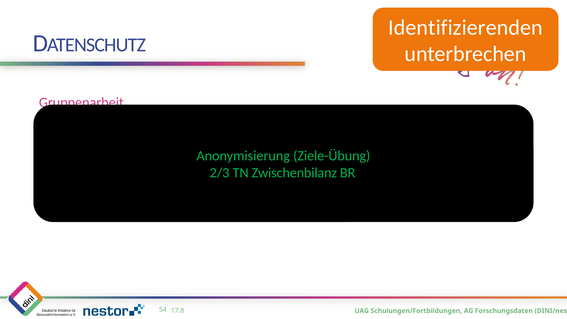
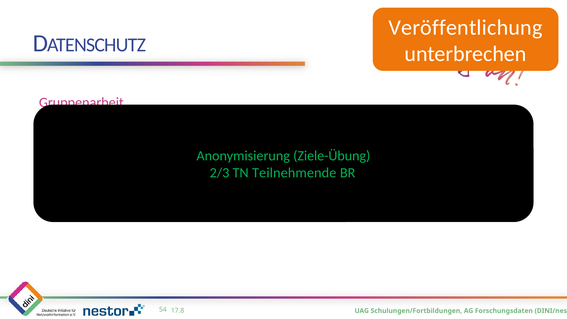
Identifizierenden: Identifizierenden -> Veröffentlichung
Zwischenbilanz: Zwischenbilanz -> Teilnehmende
